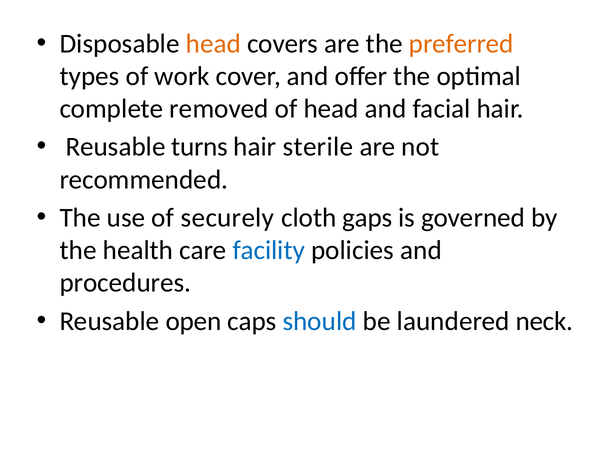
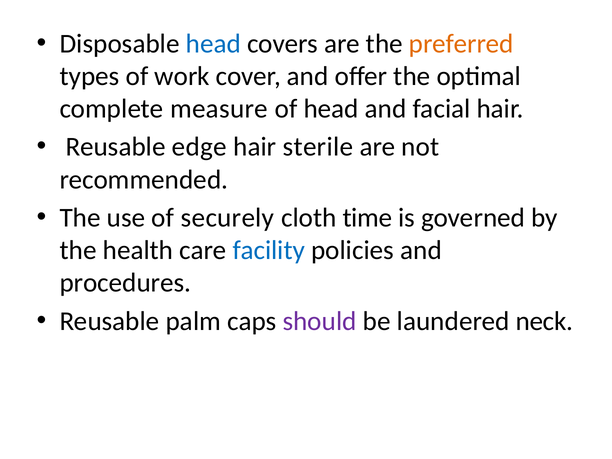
head at (213, 44) colour: orange -> blue
removed: removed -> measure
turns: turns -> edge
gaps: gaps -> time
open: open -> palm
should colour: blue -> purple
